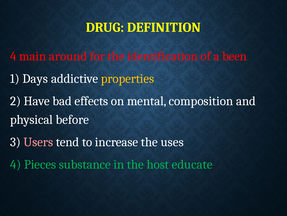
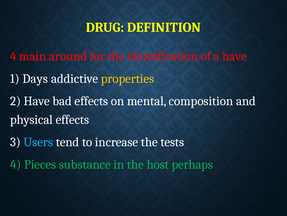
a been: been -> have
physical before: before -> effects
Users colour: pink -> light blue
uses: uses -> tests
educate: educate -> perhaps
